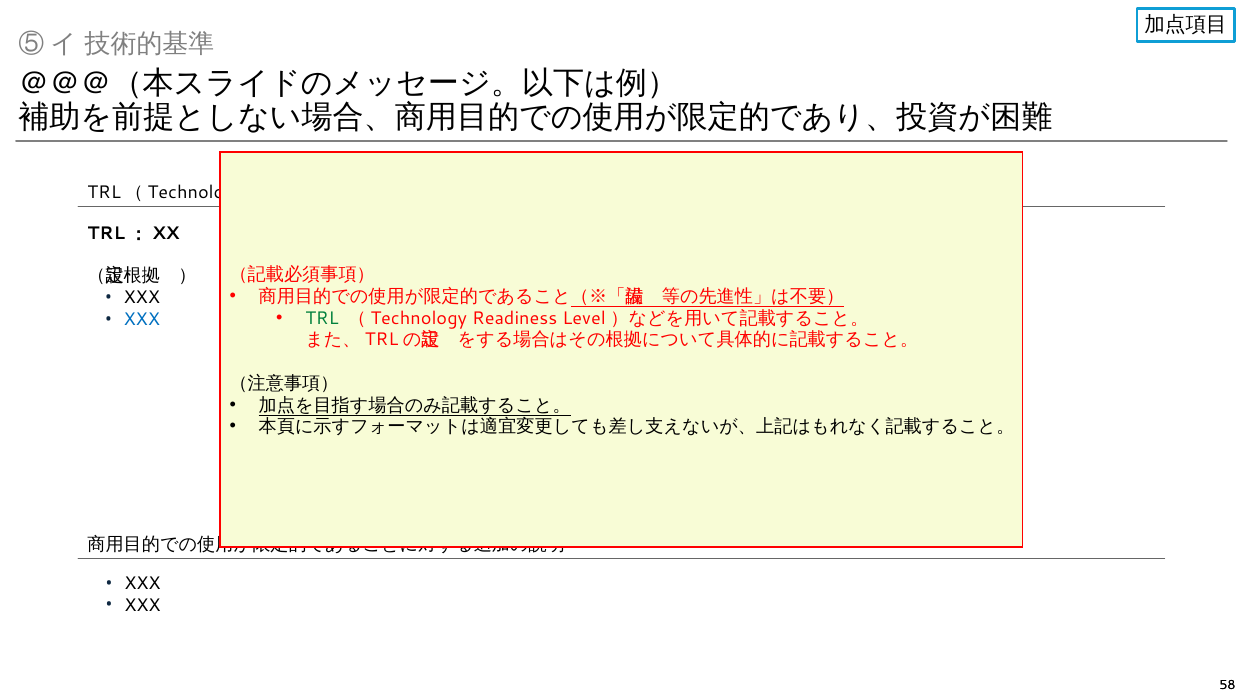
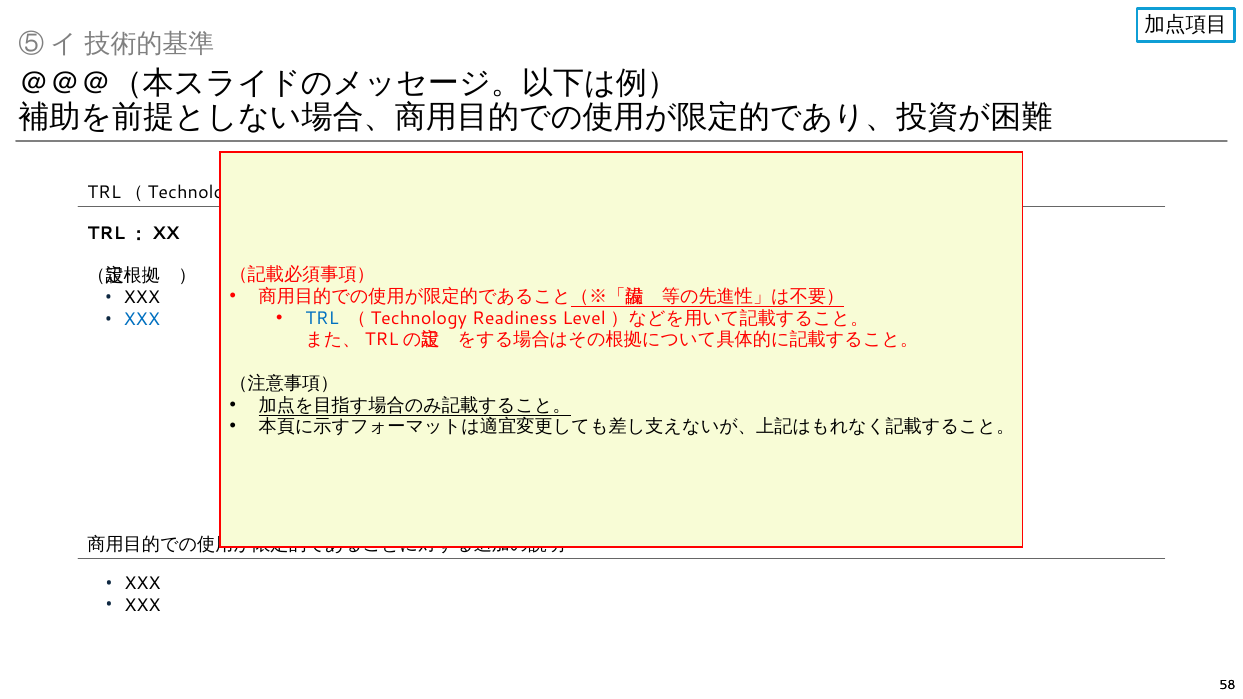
TRL colour: green -> blue
